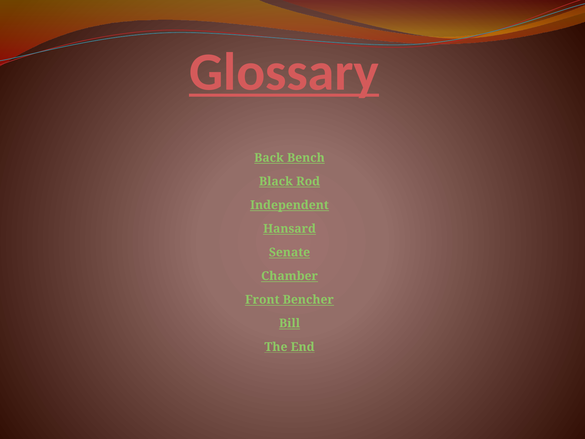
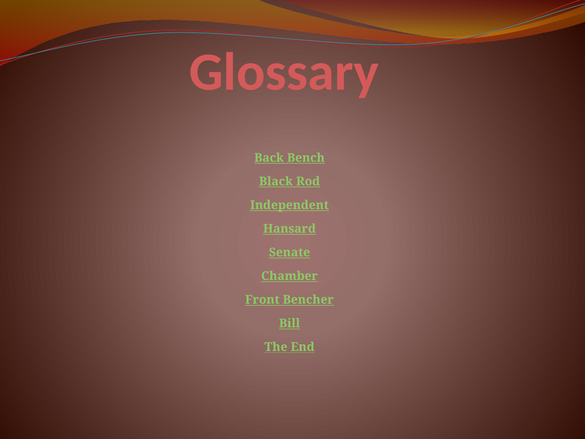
Glossary underline: present -> none
